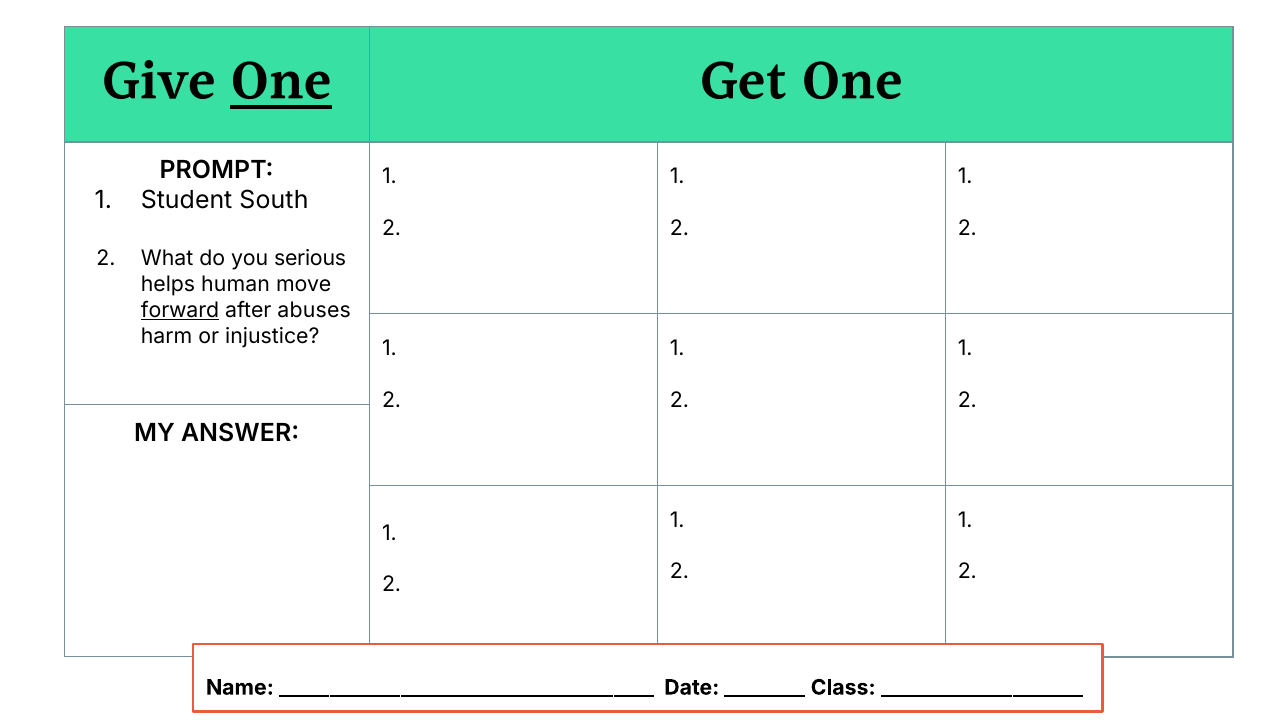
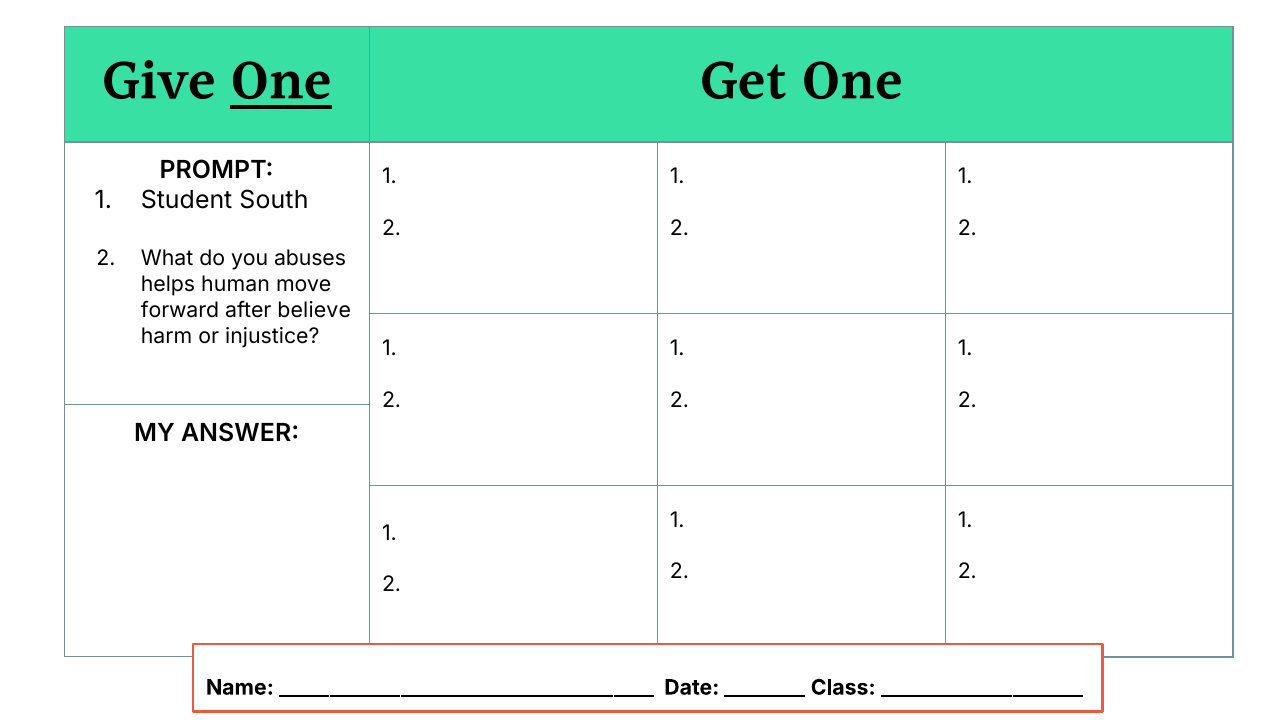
serious: serious -> abuses
forward underline: present -> none
abuses: abuses -> believe
